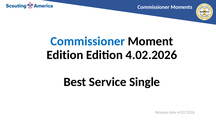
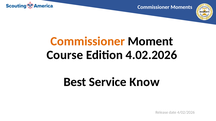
Commissioner at (88, 41) colour: blue -> orange
Edition at (65, 55): Edition -> Course
Single: Single -> Know
